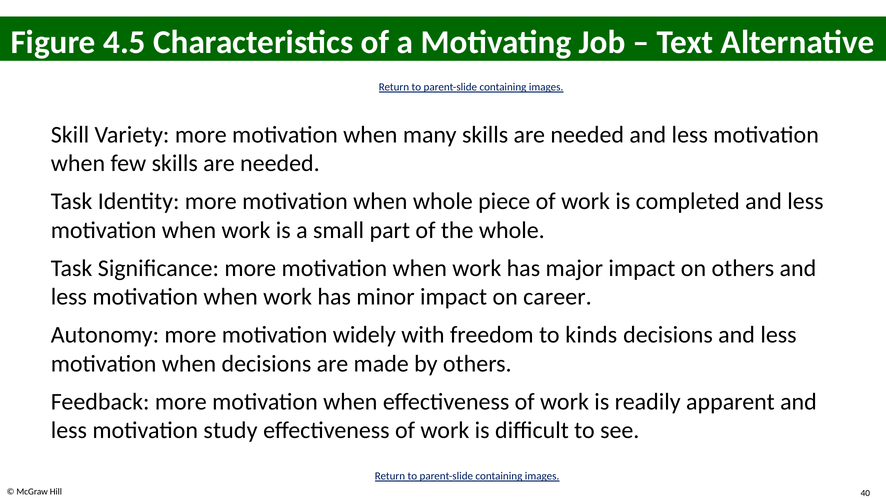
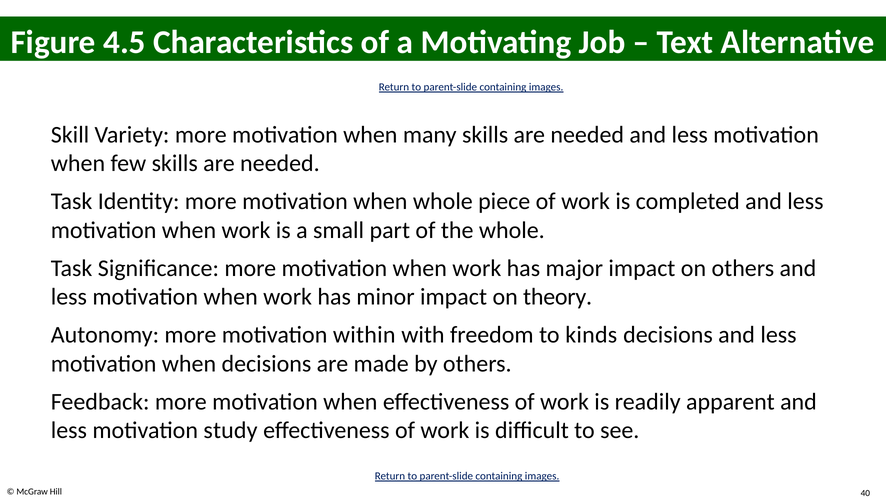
career: career -> theory
widely: widely -> within
